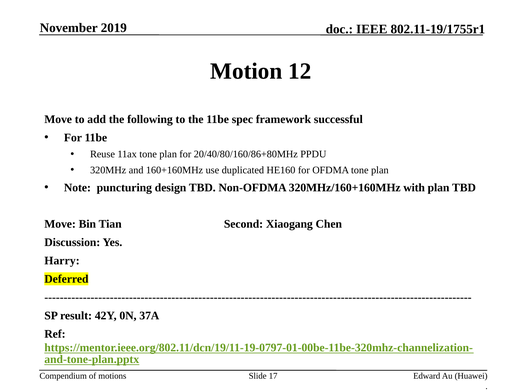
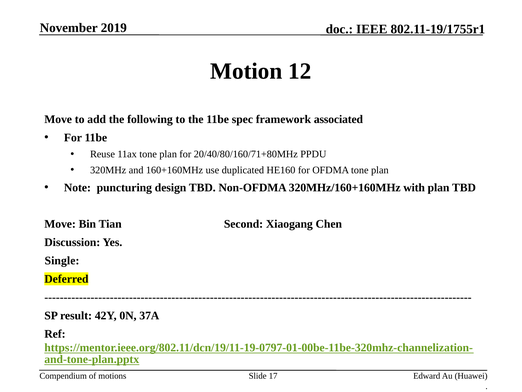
successful: successful -> associated
20/40/80/160/86+80MHz: 20/40/80/160/86+80MHz -> 20/40/80/160/71+80MHz
Harry: Harry -> Single
